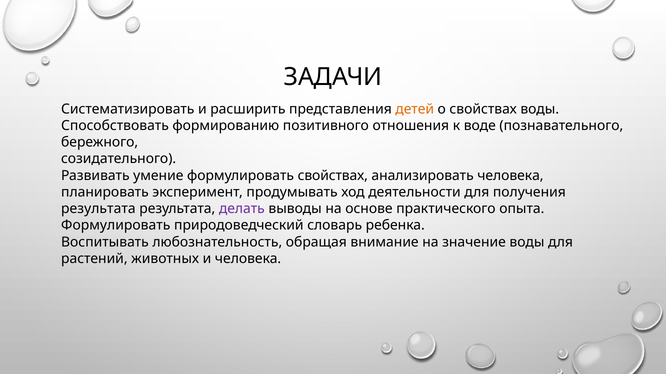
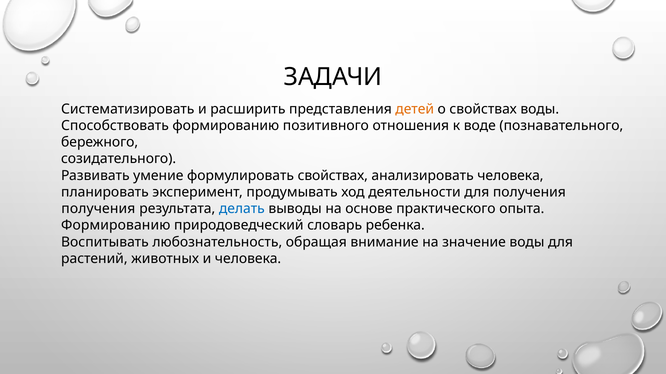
результата at (98, 209): результата -> получения
делать colour: purple -> blue
Формулировать at (116, 226): Формулировать -> Формированию
